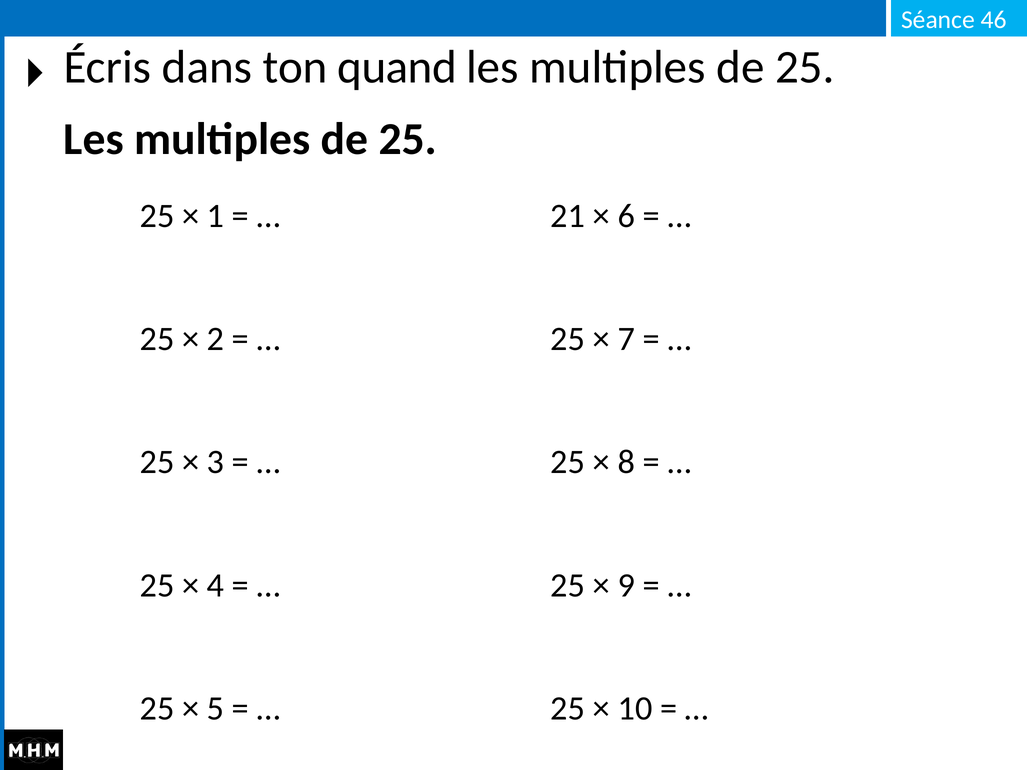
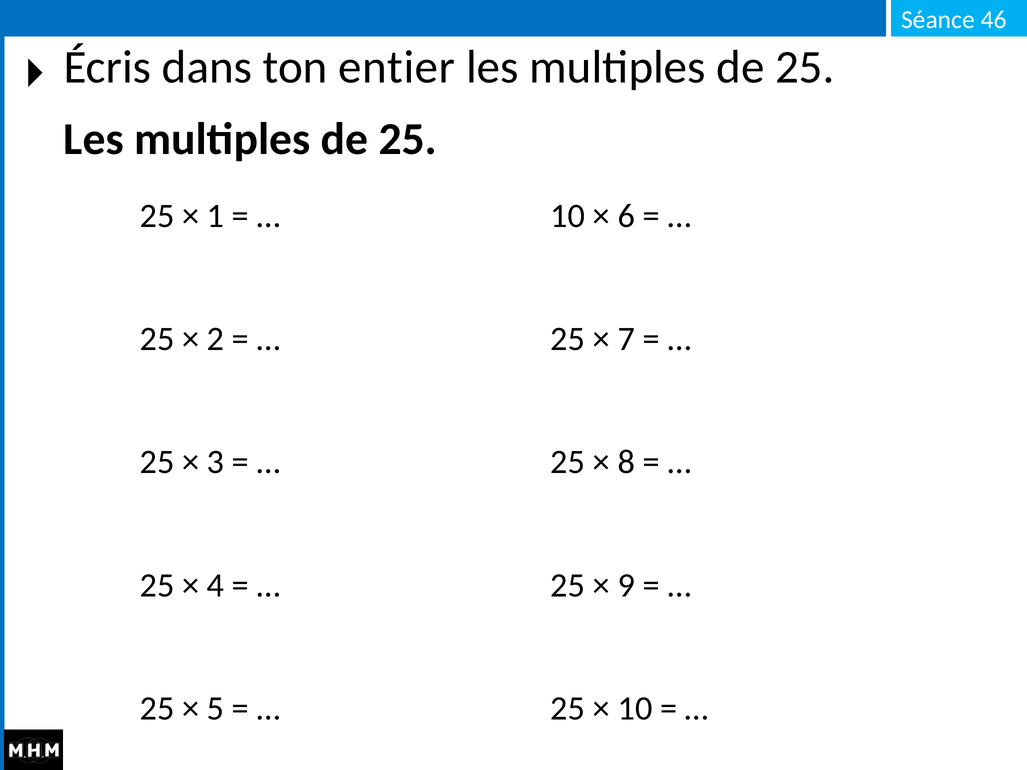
quand: quand -> entier
21 at (568, 216): 21 -> 10
